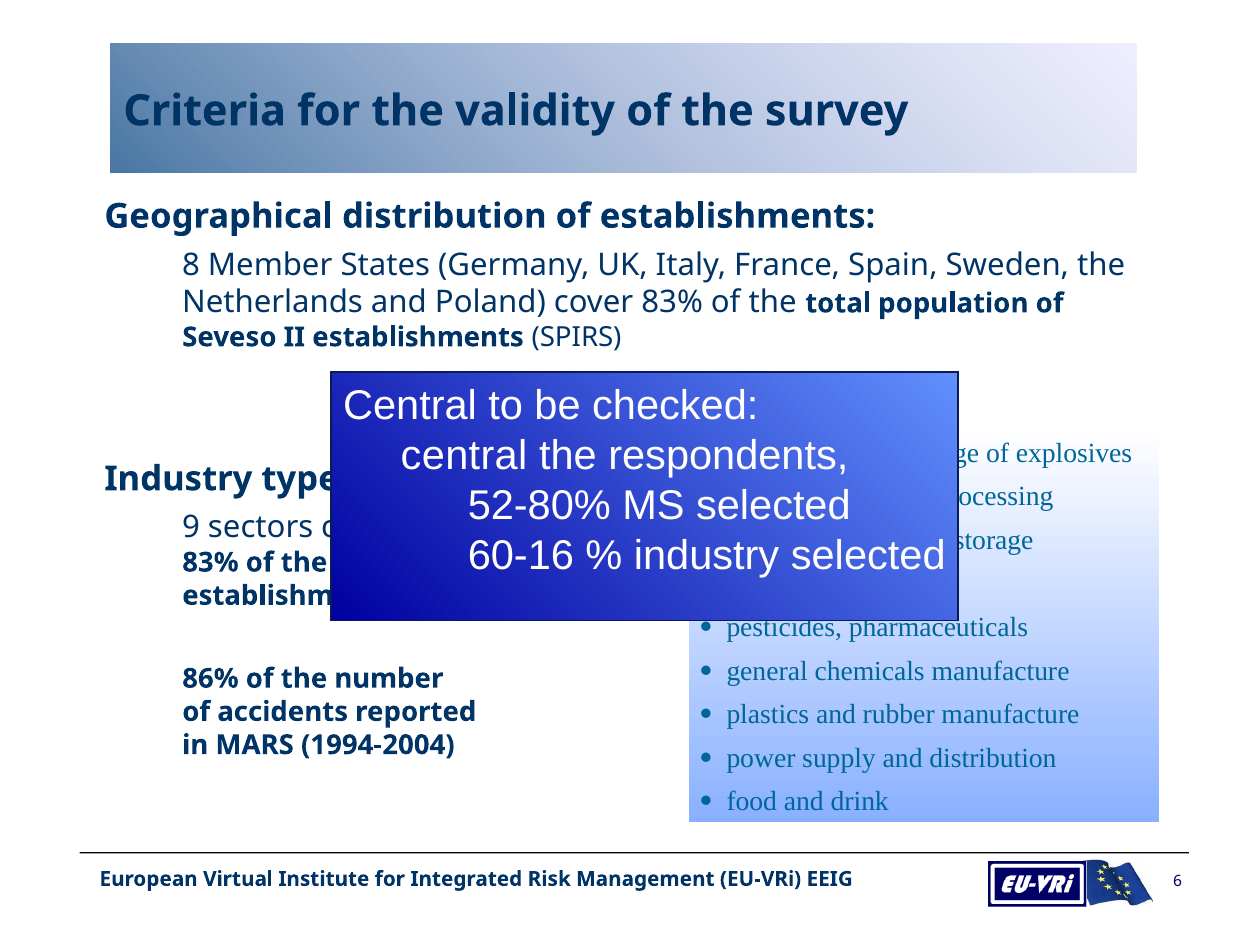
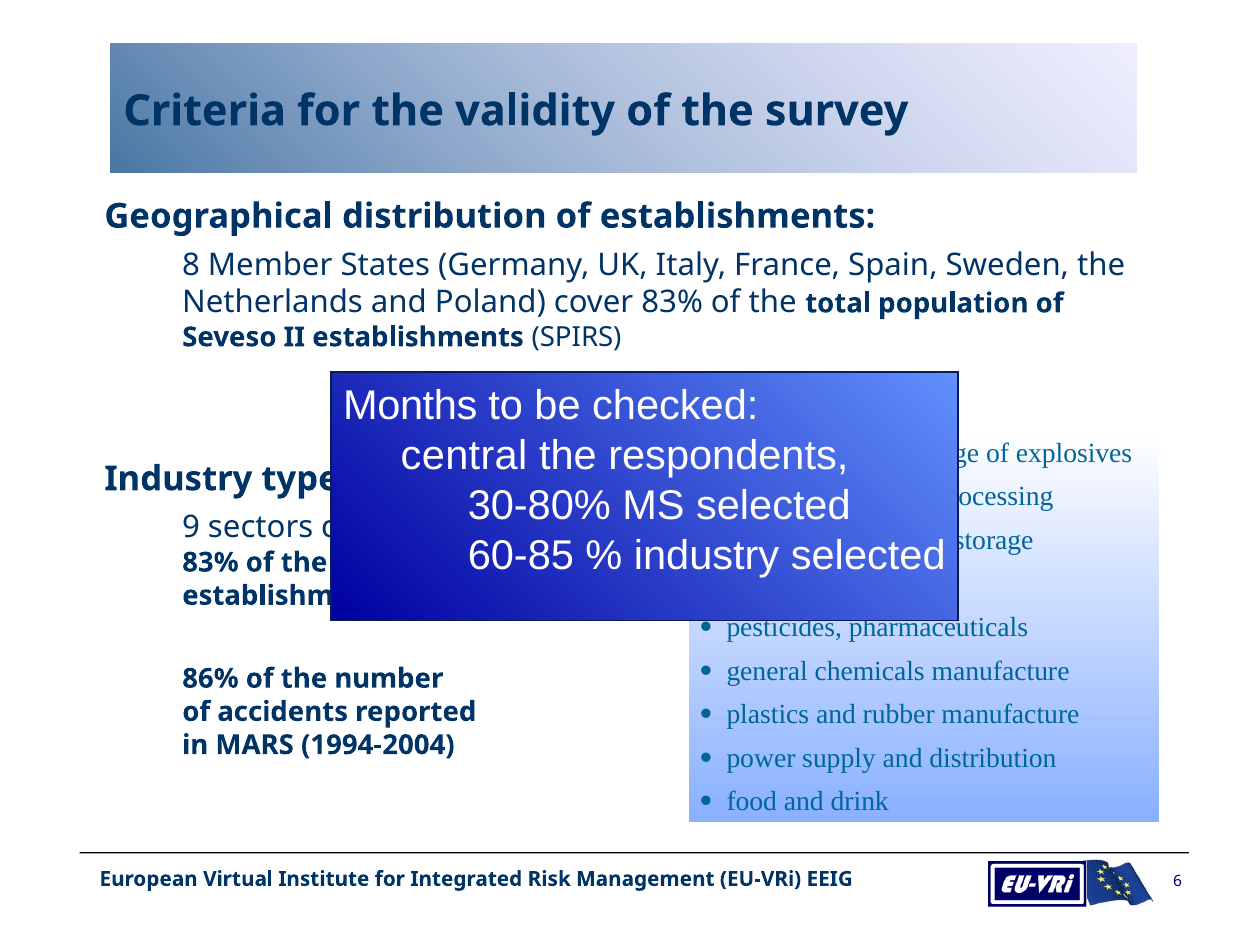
Central at (410, 406): Central -> Months
52-80%: 52-80% -> 30-80%
60-16: 60-16 -> 60-85
